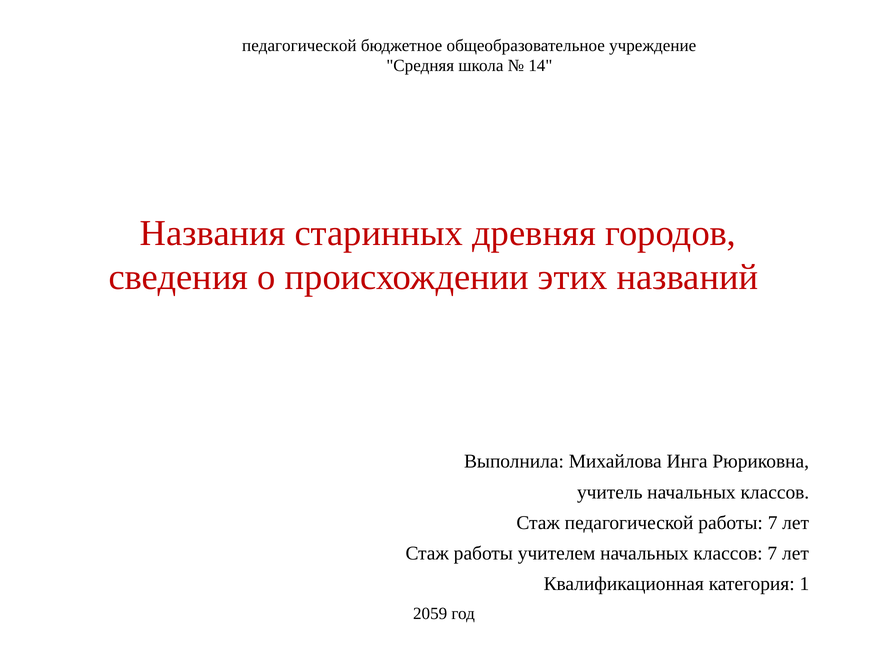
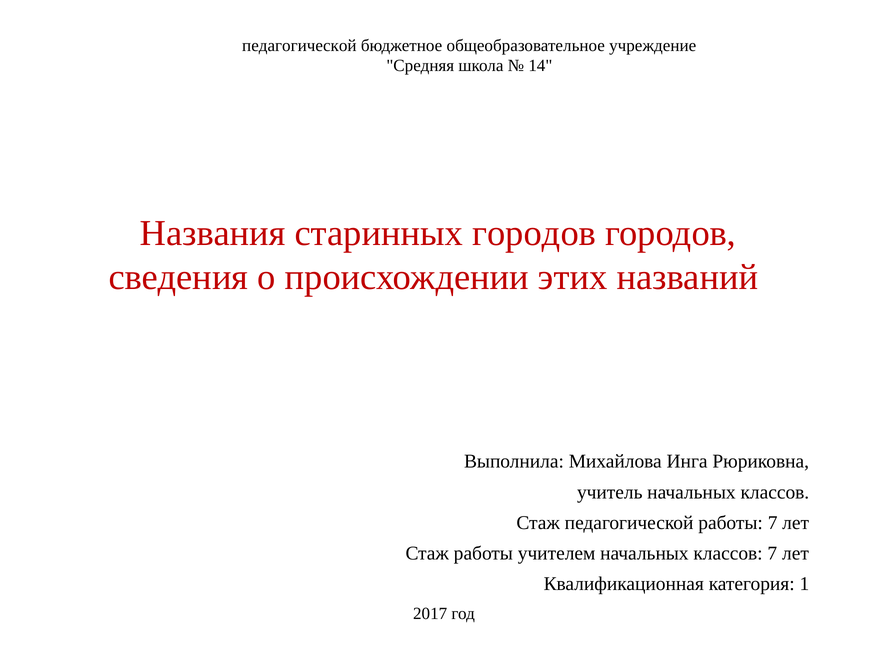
старинных древняя: древняя -> городов
2059: 2059 -> 2017
